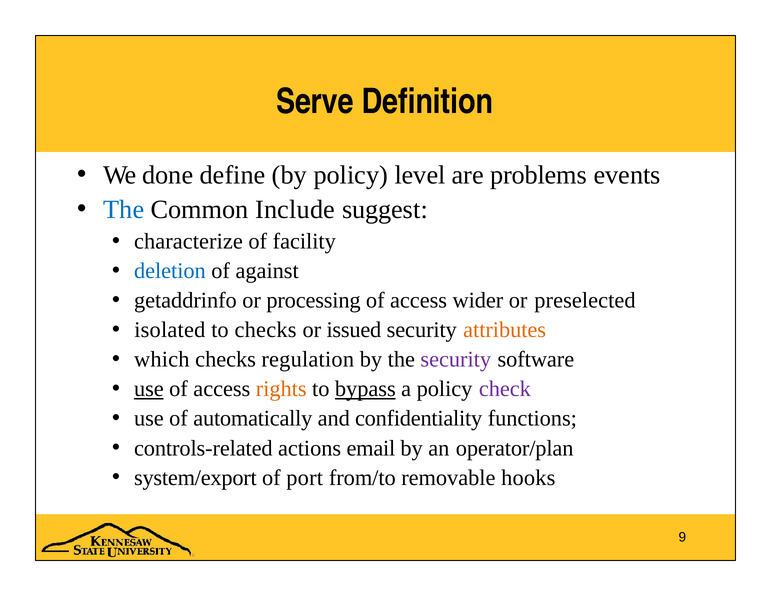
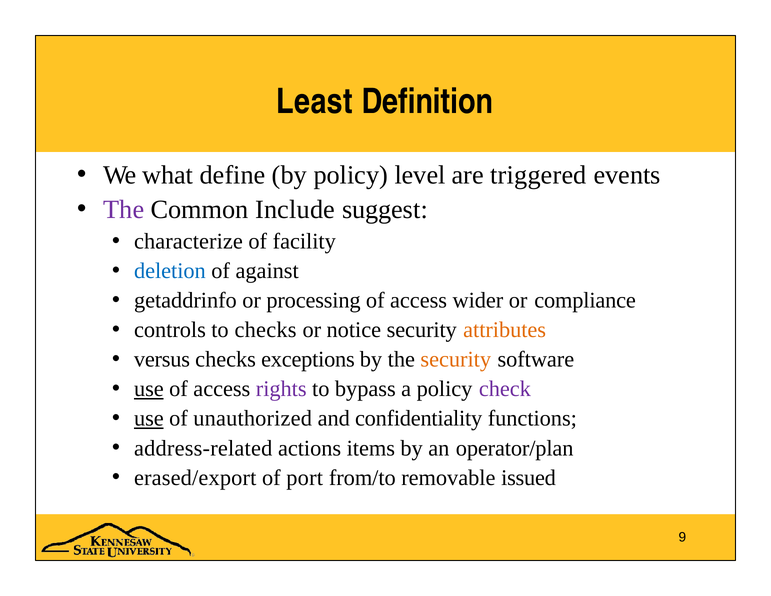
Serve: Serve -> Least
done: done -> what
problems: problems -> triggered
The at (124, 209) colour: blue -> purple
preselected: preselected -> compliance
isolated: isolated -> controls
issued: issued -> notice
which: which -> versus
regulation: regulation -> exceptions
security at (456, 359) colour: purple -> orange
rights colour: orange -> purple
bypass underline: present -> none
use at (149, 418) underline: none -> present
automatically: automatically -> unauthorized
controls-related: controls-related -> address-related
email: email -> items
system/export: system/export -> erased/export
hooks: hooks -> issued
